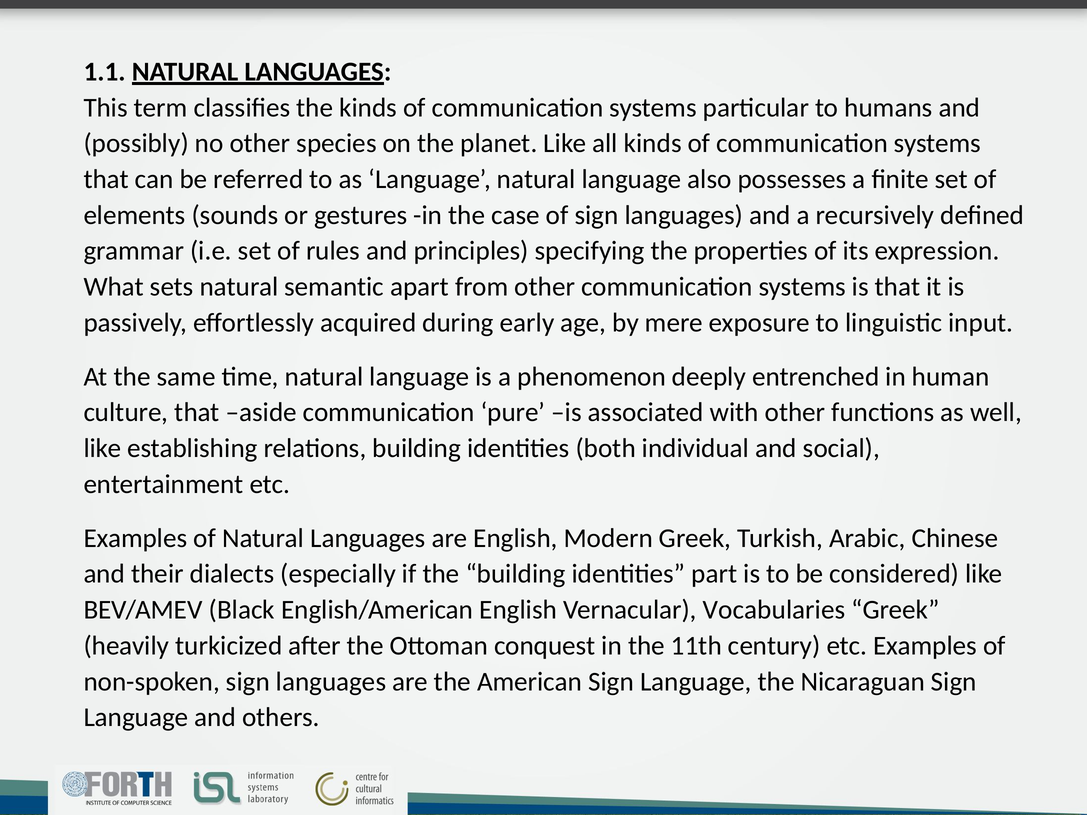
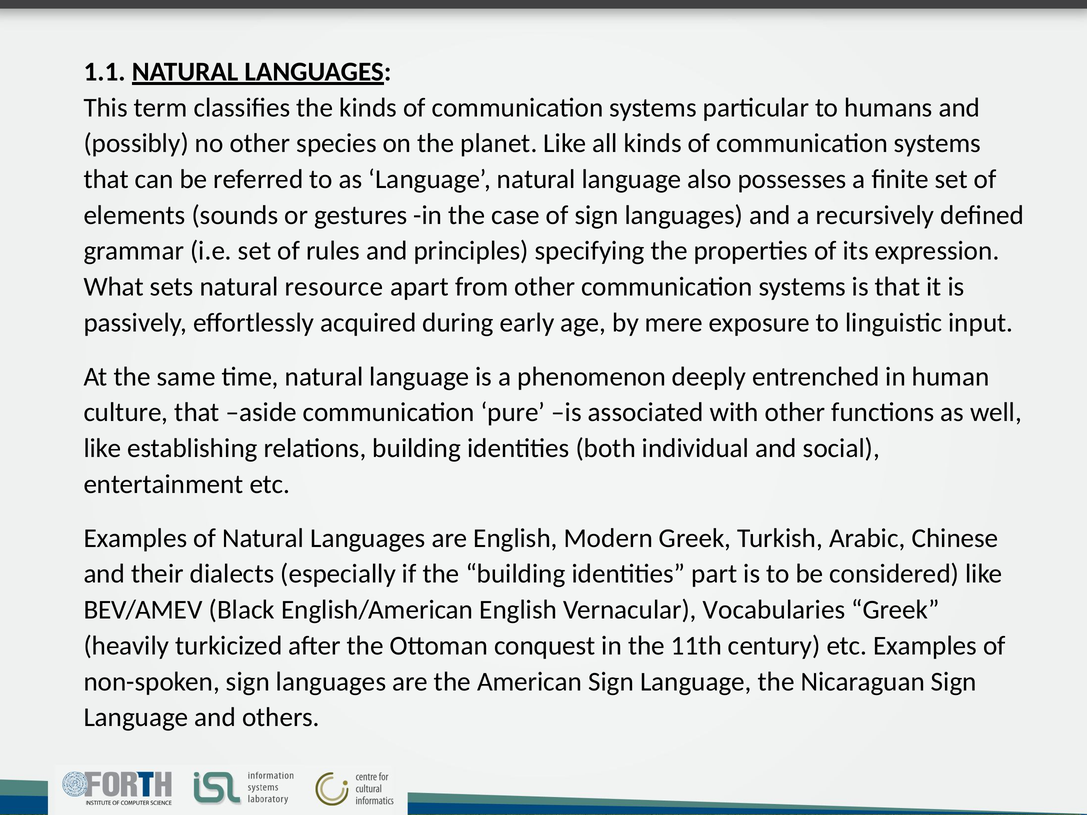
semantic: semantic -> resource
